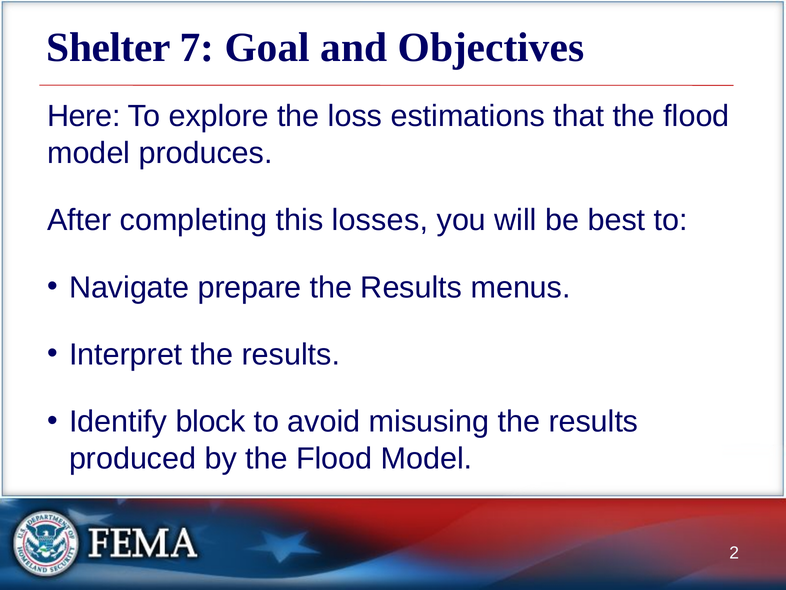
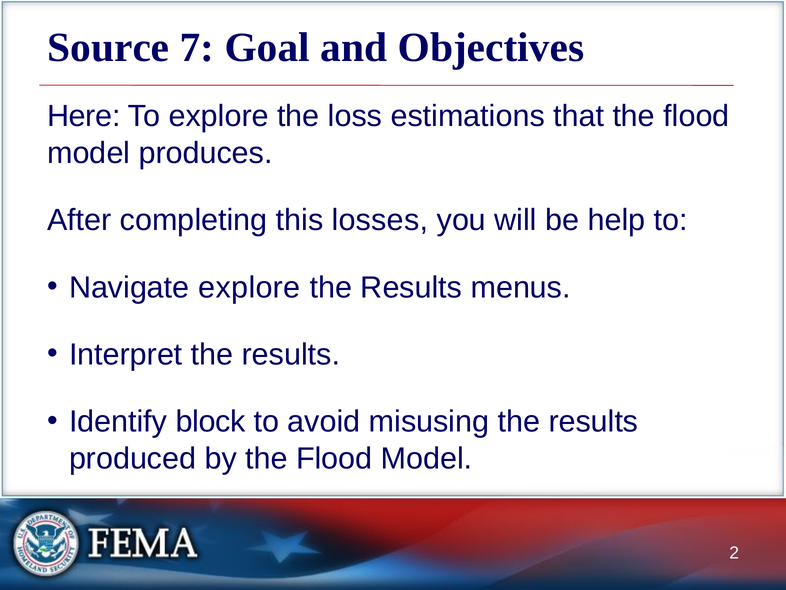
Shelter: Shelter -> Source
best: best -> help
Navigate prepare: prepare -> explore
